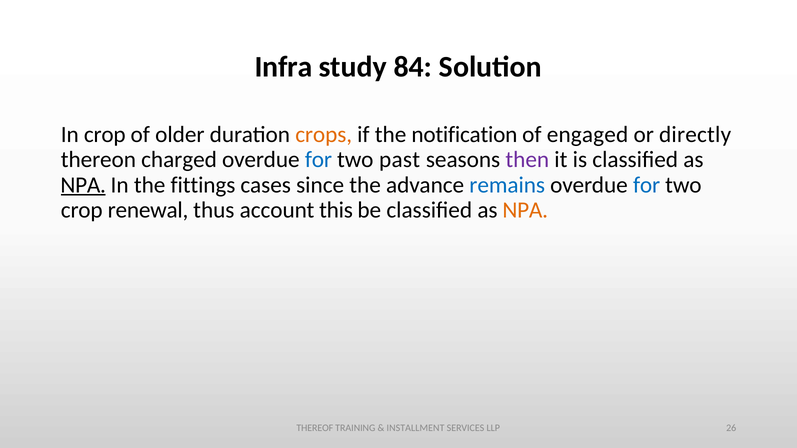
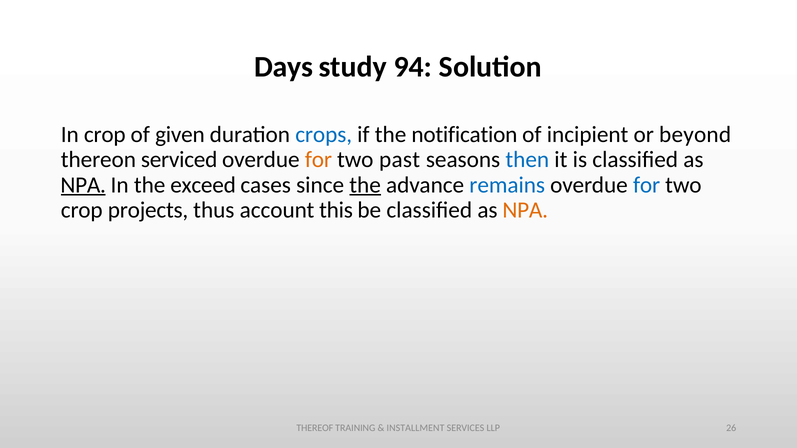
Infra: Infra -> Days
84: 84 -> 94
older: older -> given
crops colour: orange -> blue
engaged: engaged -> incipient
directly: directly -> beyond
charged: charged -> serviced
for at (318, 160) colour: blue -> orange
then colour: purple -> blue
fittings: fittings -> exceed
the at (365, 185) underline: none -> present
renewal: renewal -> projects
